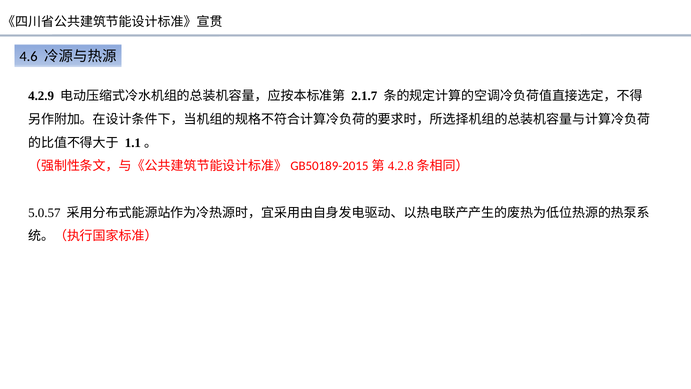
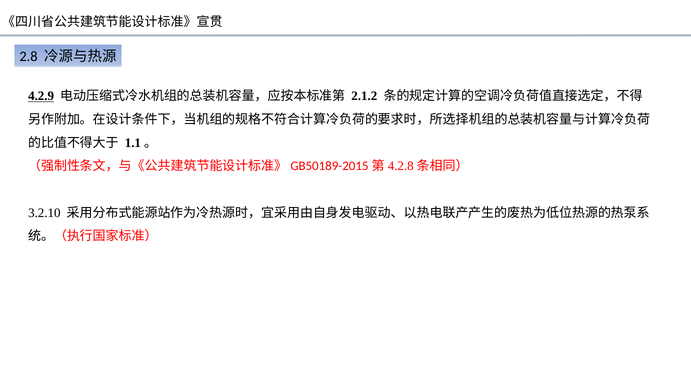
4.6: 4.6 -> 2.8
4.2.9 underline: none -> present
2.1.7: 2.1.7 -> 2.1.2
5.0.57: 5.0.57 -> 3.2.10
